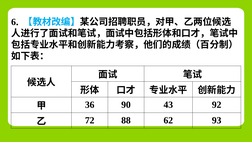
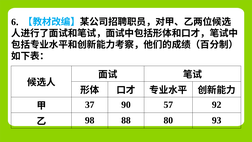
36: 36 -> 37
43: 43 -> 57
72: 72 -> 98
62: 62 -> 80
